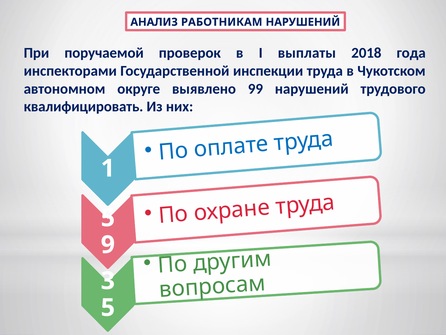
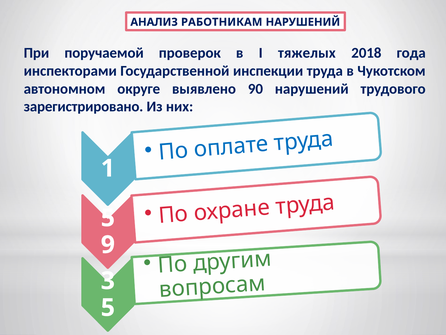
выплаты: выплаты -> тяжелых
99: 99 -> 90
квалифицировать: квалифицировать -> зарегистрировано
